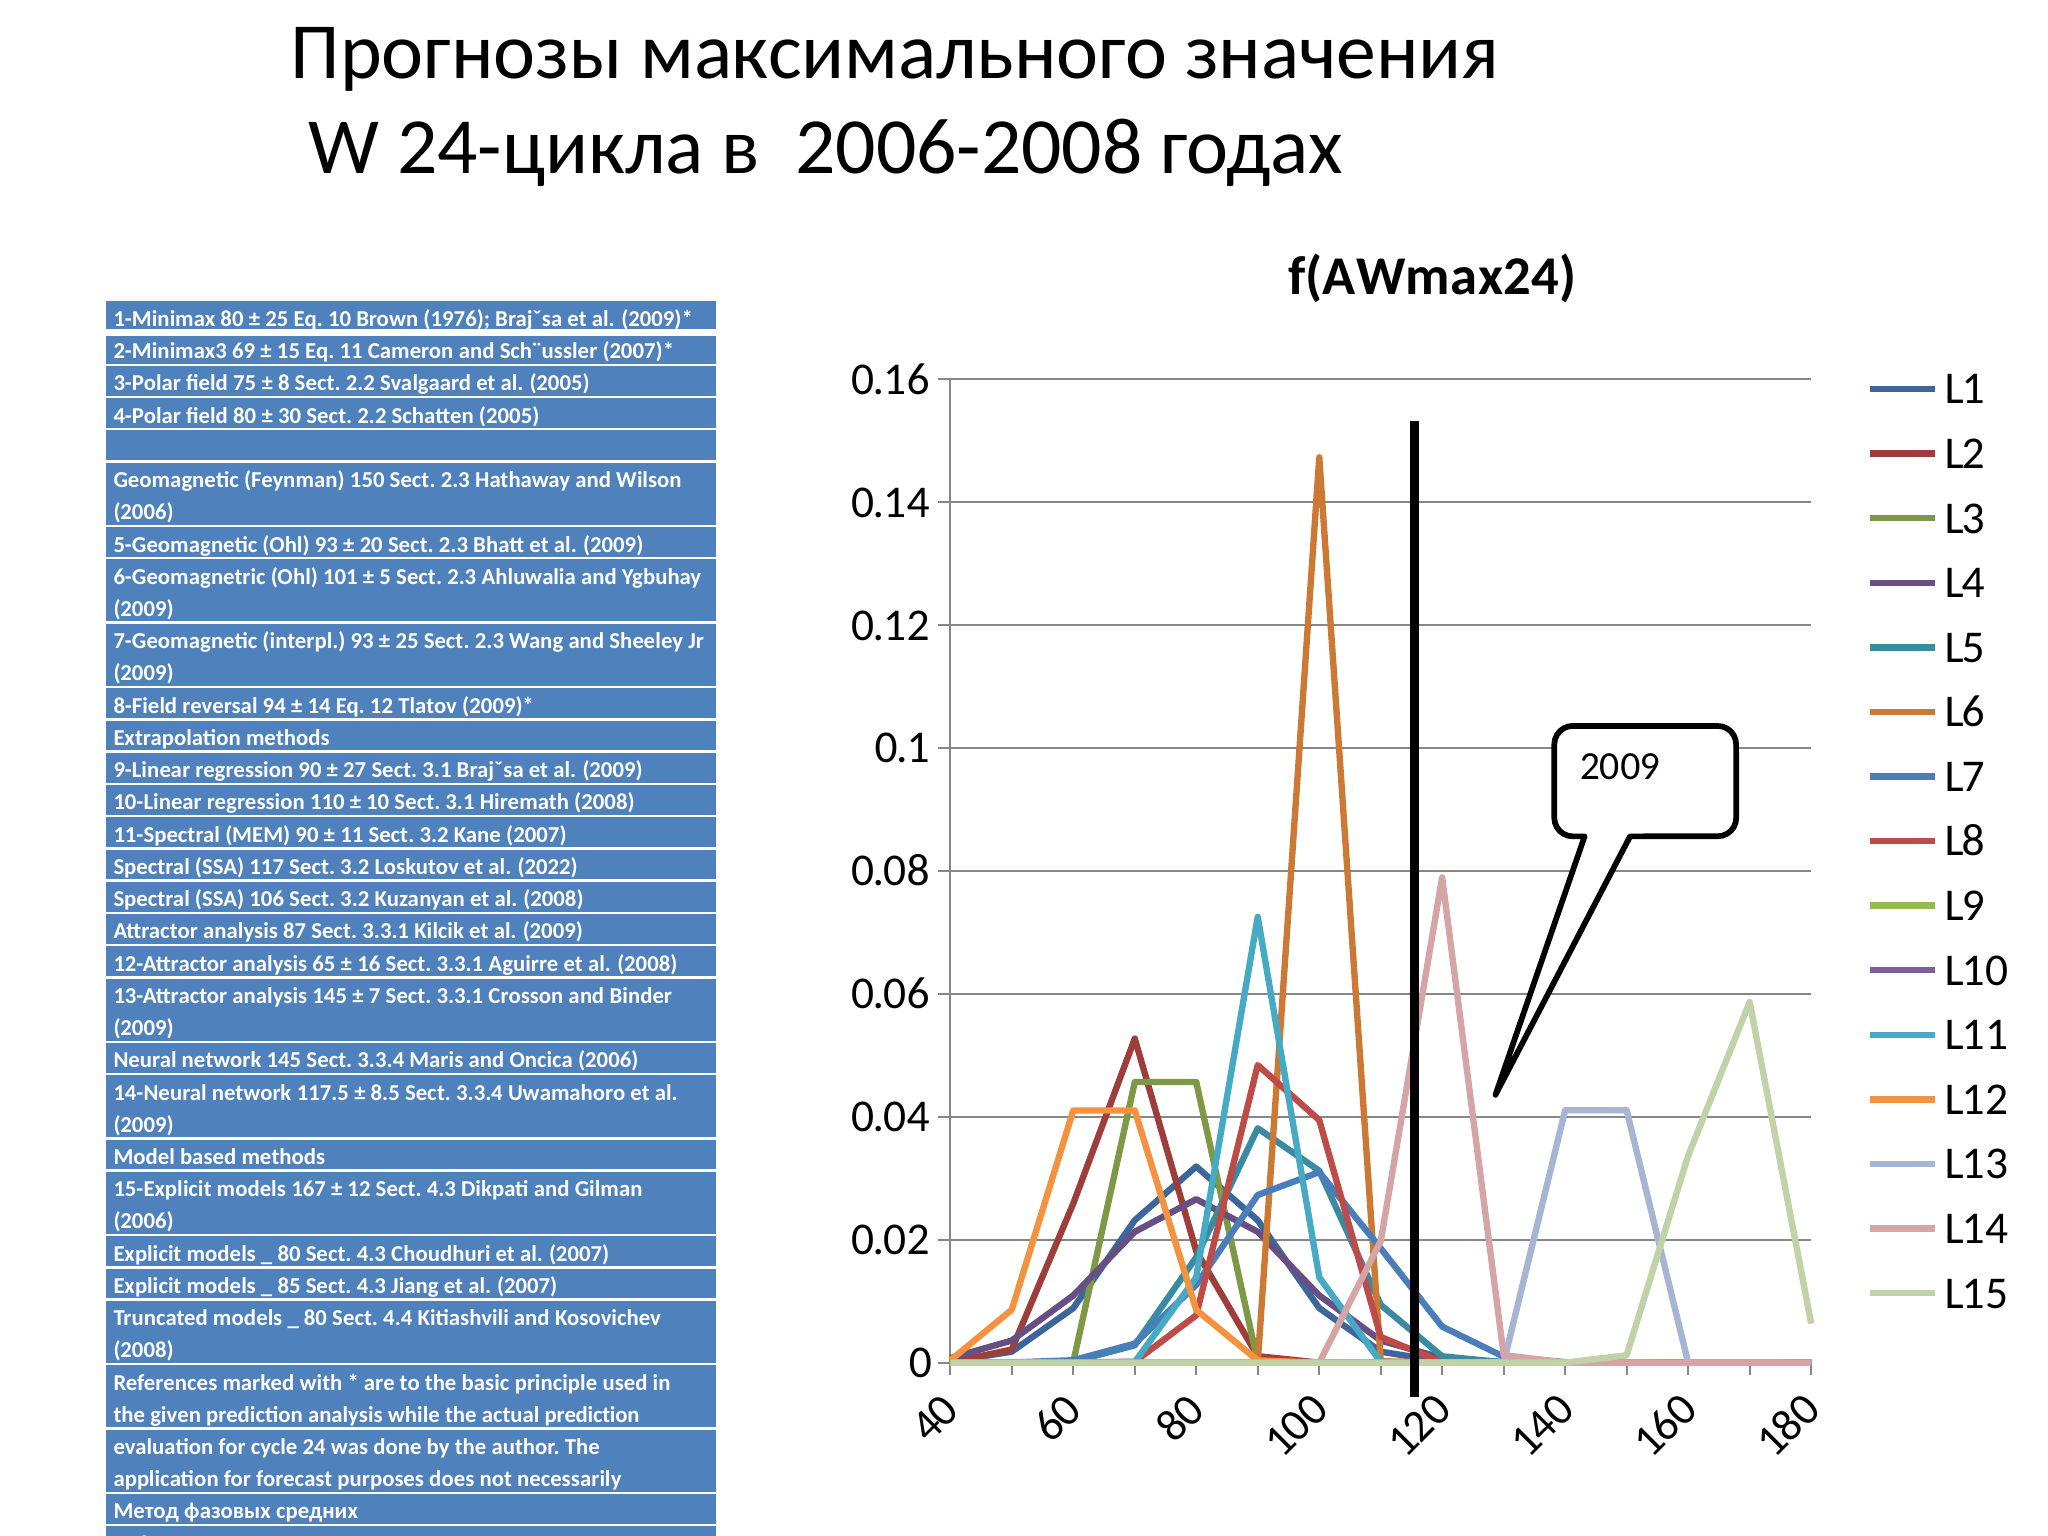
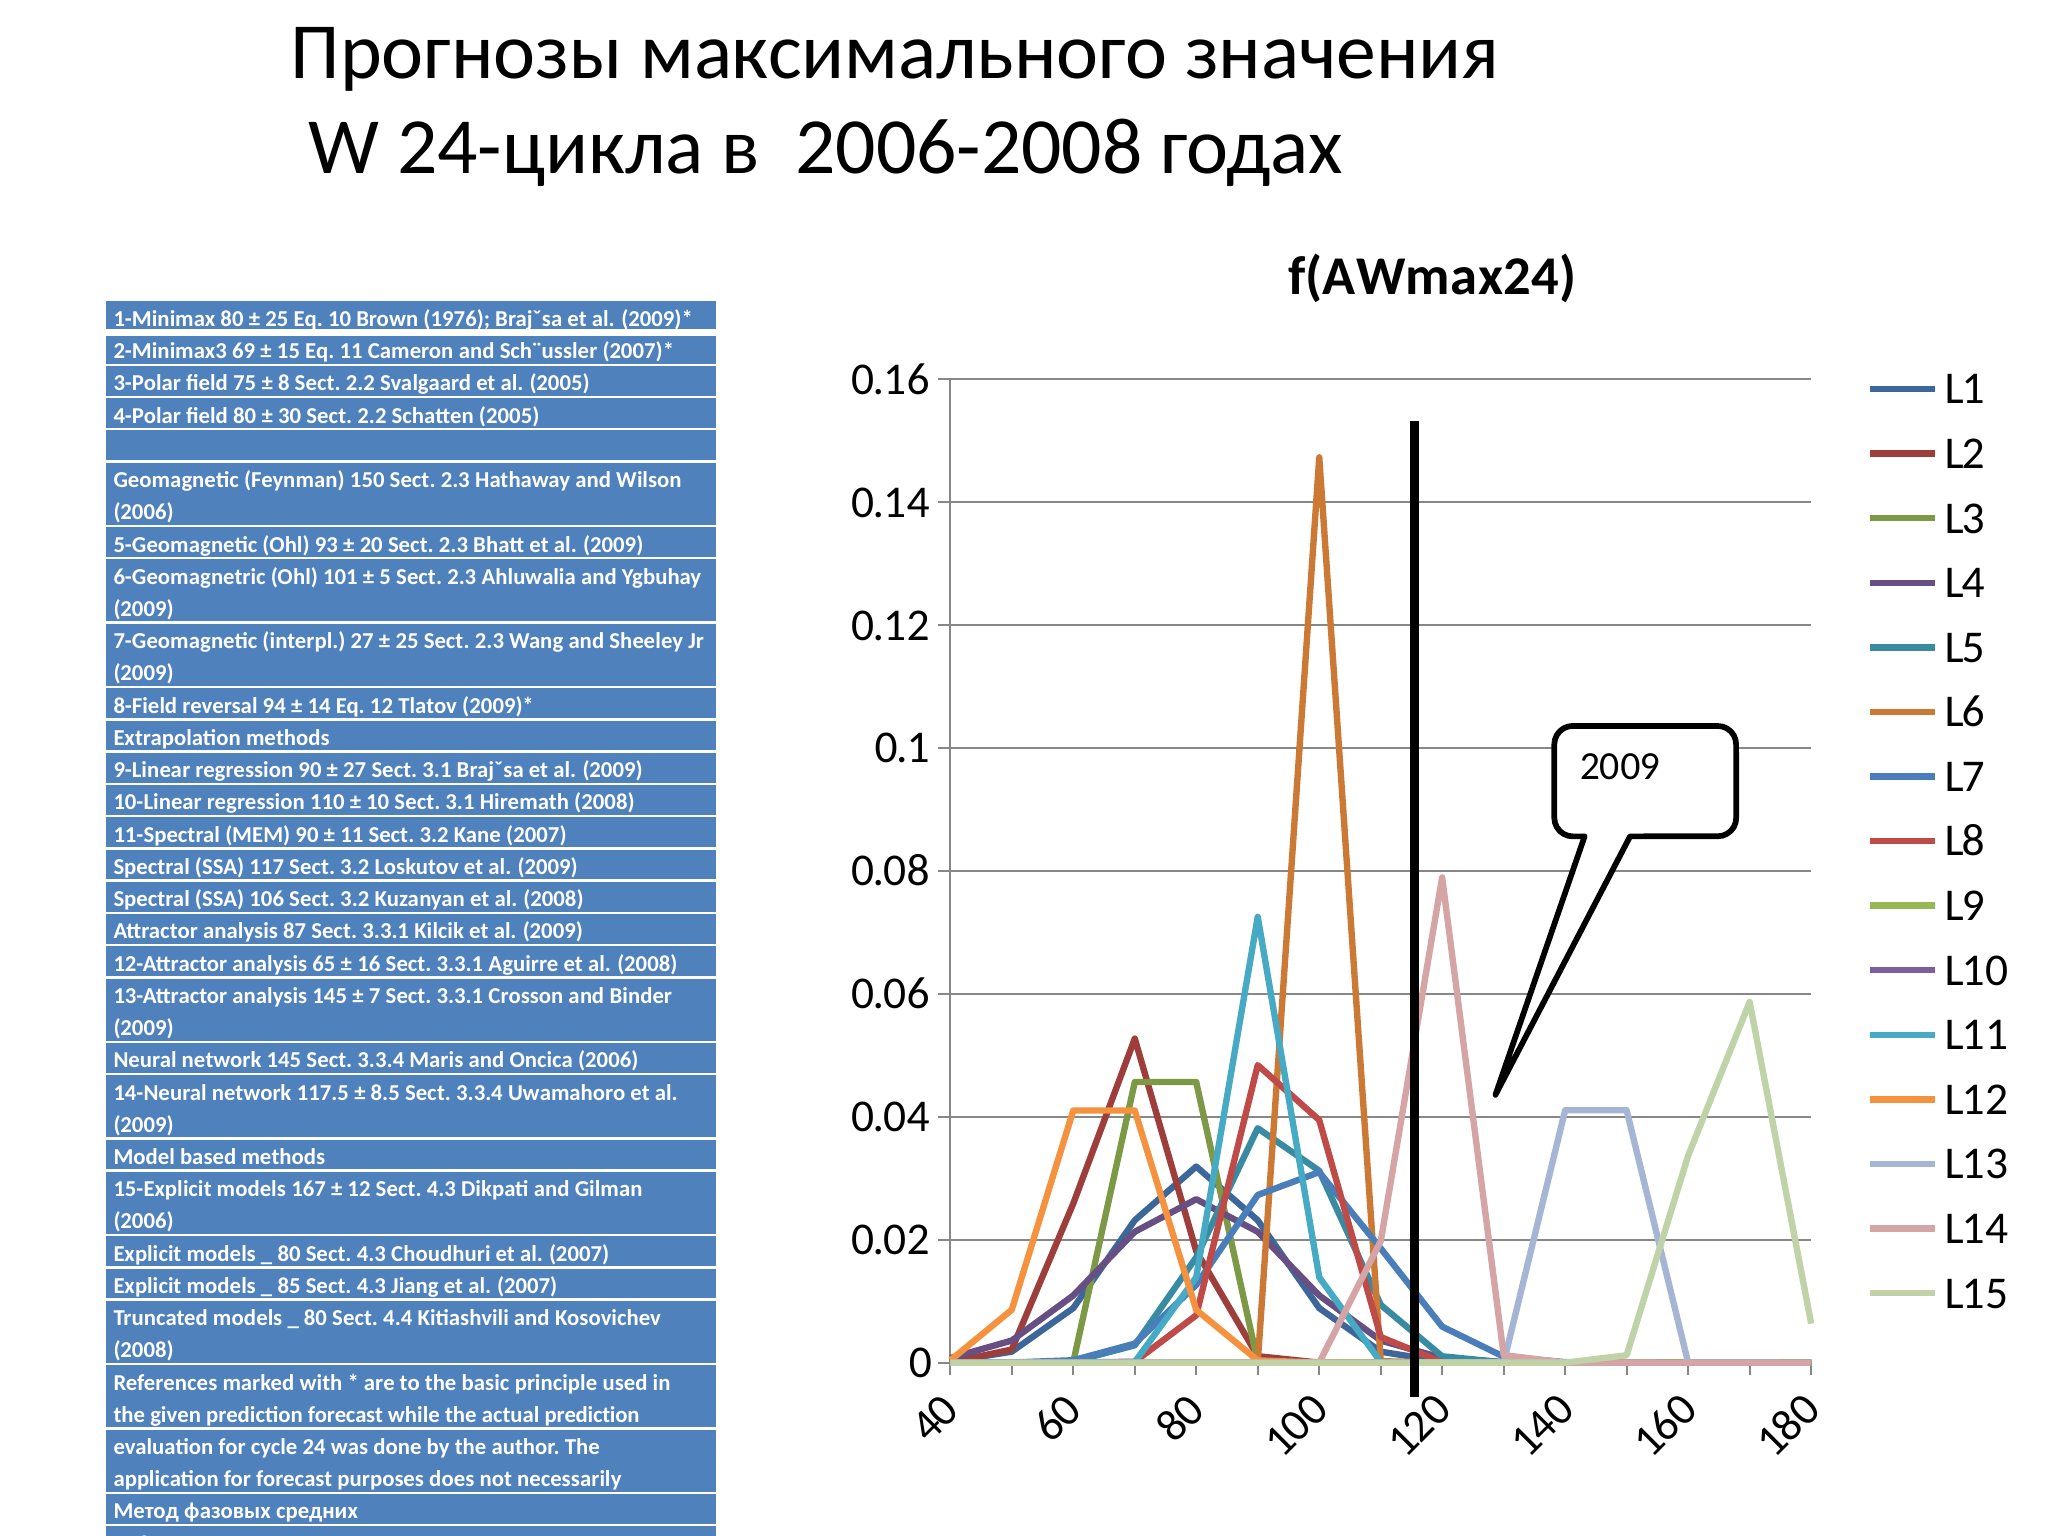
interpl 93: 93 -> 27
Loskutov et al 2022: 2022 -> 2009
prediction analysis: analysis -> forecast
